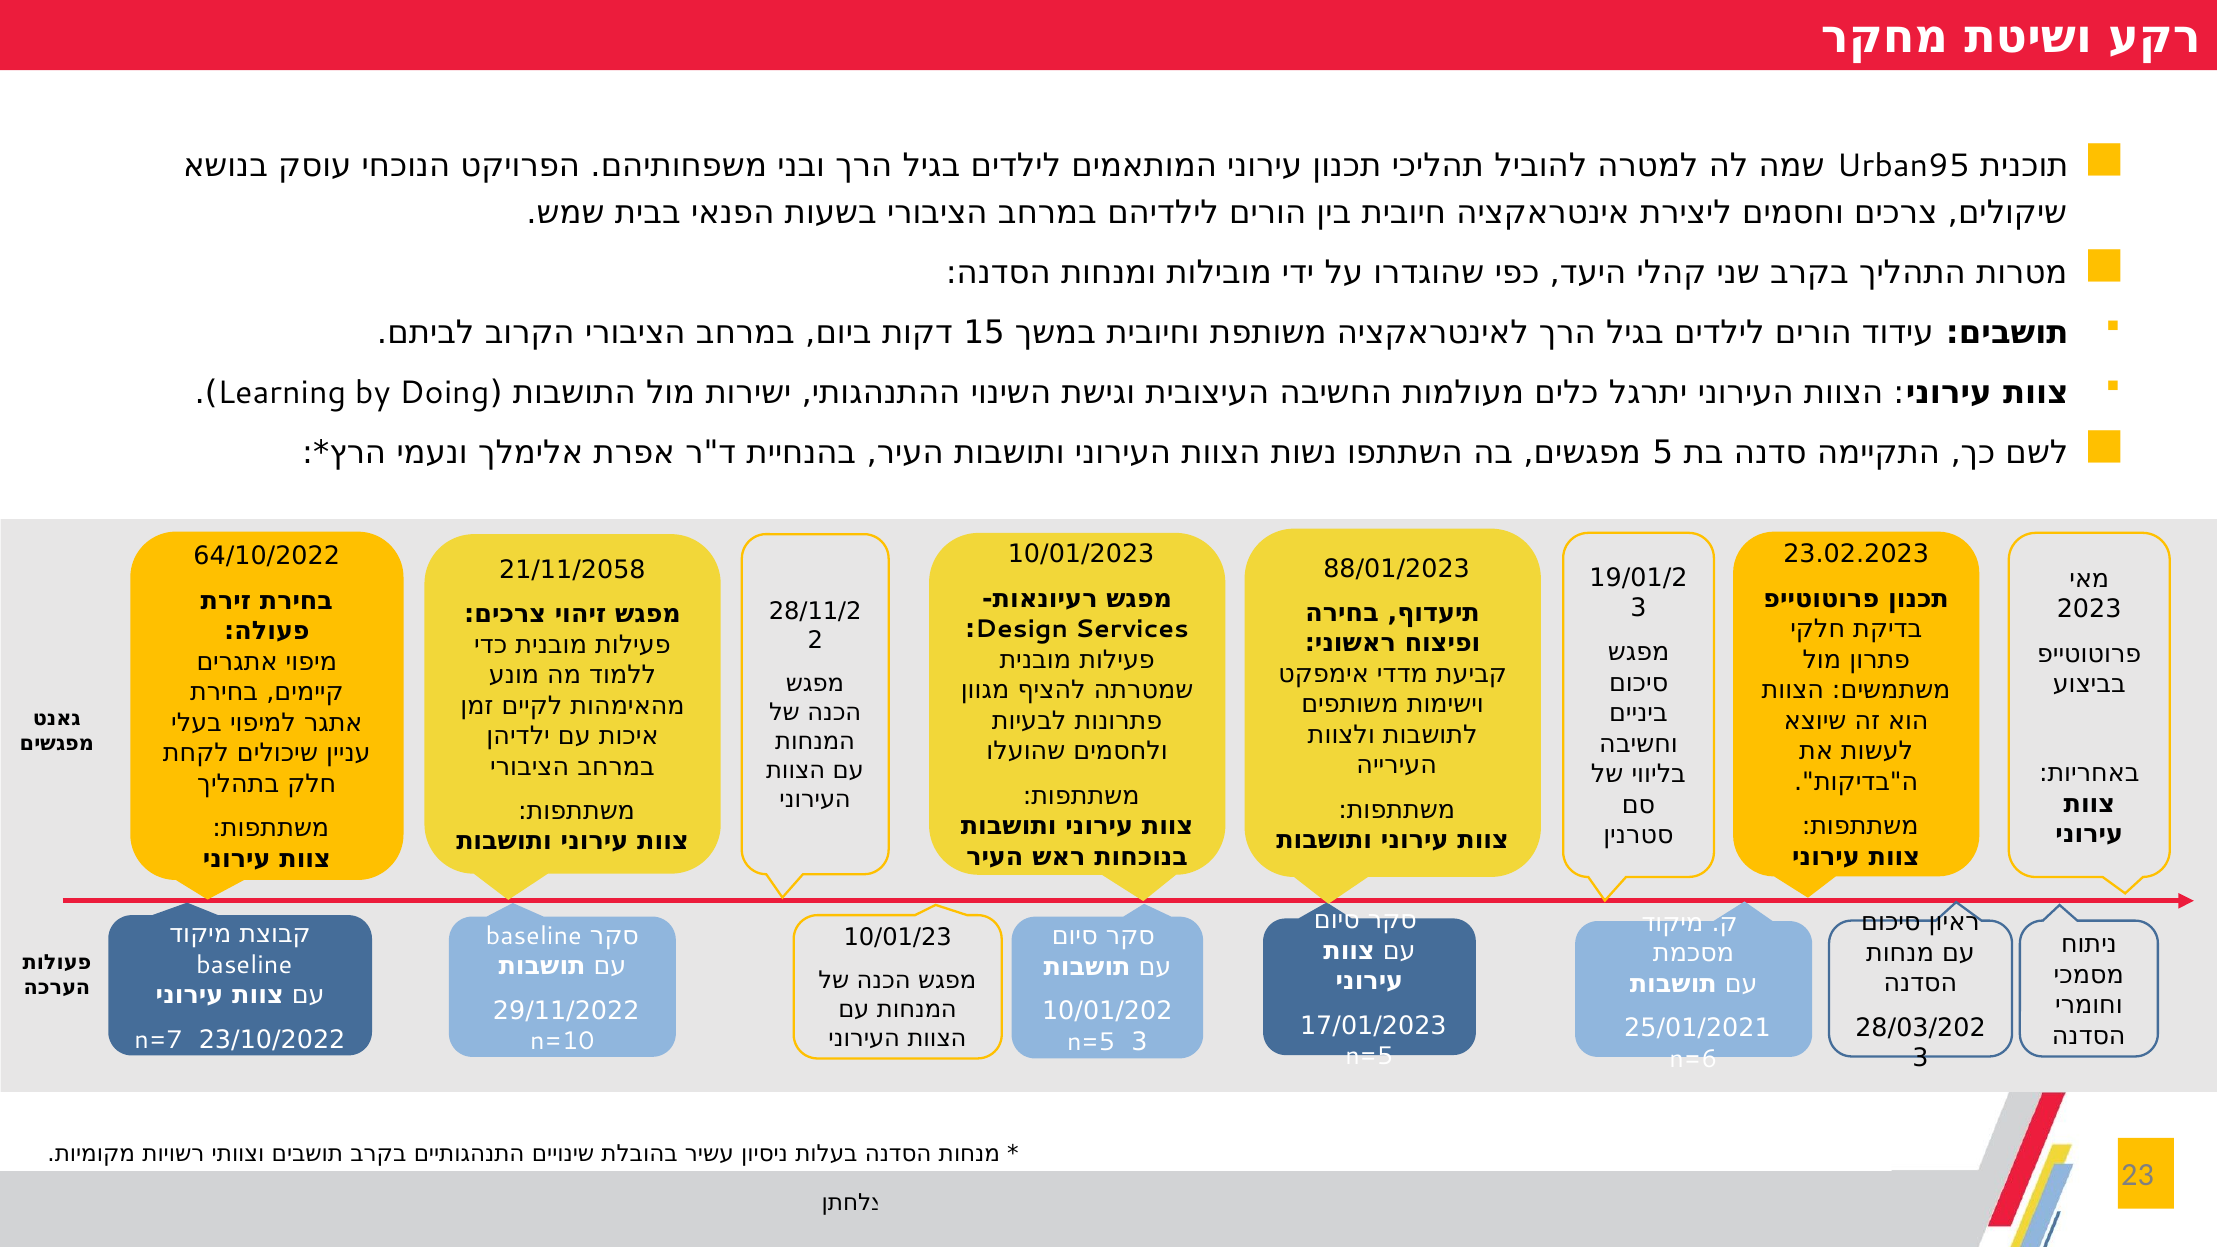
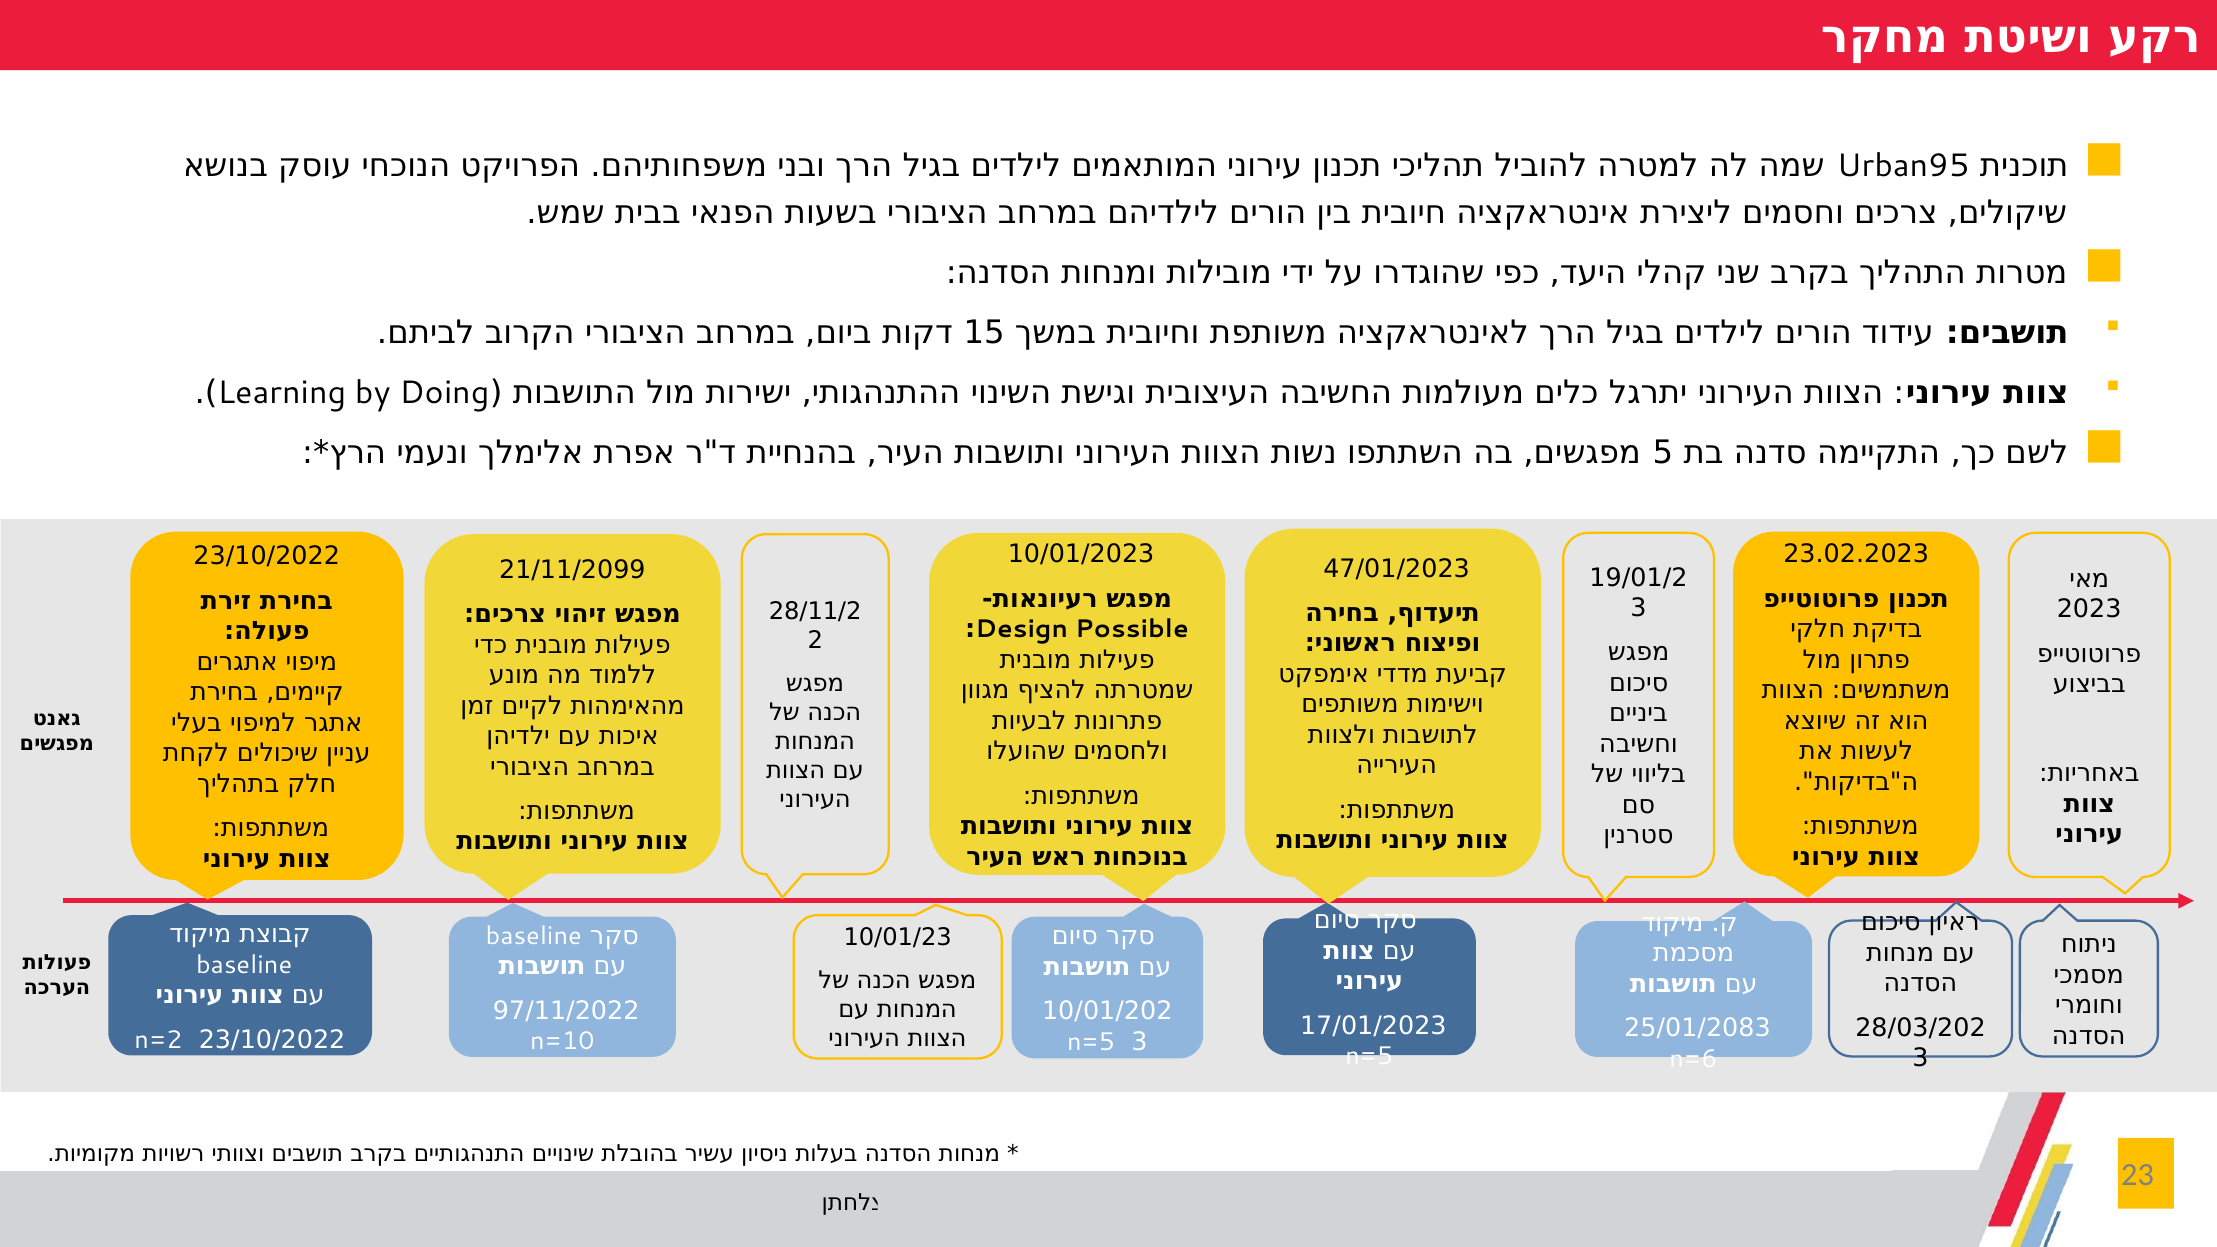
64/10/2022 at (267, 556): 64/10/2022 -> 23/10/2022
88/01/2023: 88/01/2023 -> 47/01/2023
21/11/2058: 21/11/2058 -> 21/11/2099
Services: Services -> Possible
29/11/2022: 29/11/2022 -> 97/11/2022
25/01/2021: 25/01/2021 -> 25/01/2083
n=7: n=7 -> n=2
